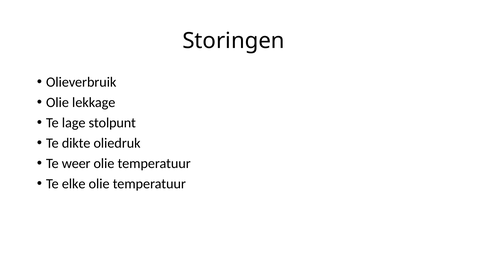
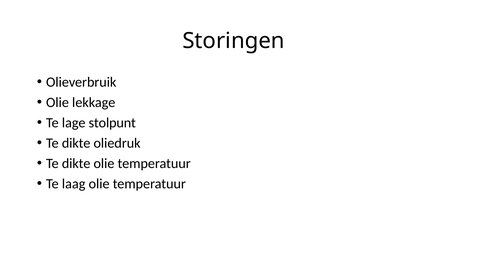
weer at (76, 163): weer -> dikte
elke: elke -> laag
